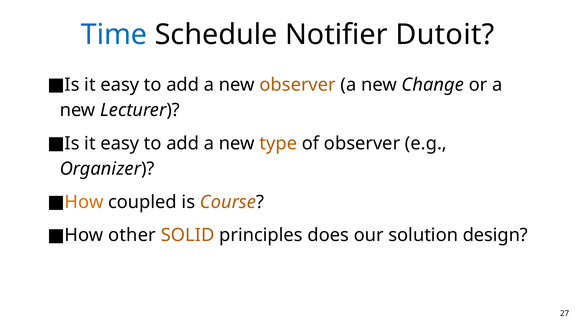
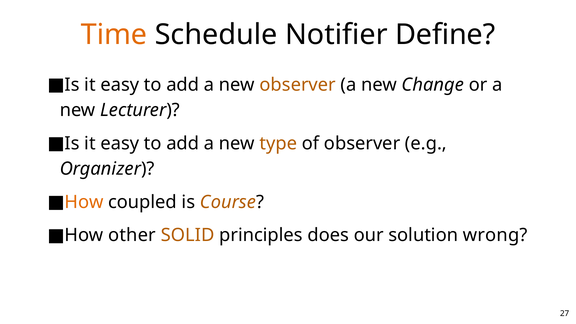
Time colour: blue -> orange
Dutoit: Dutoit -> Define
design: design -> wrong
